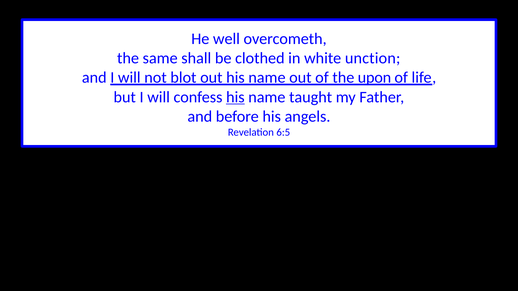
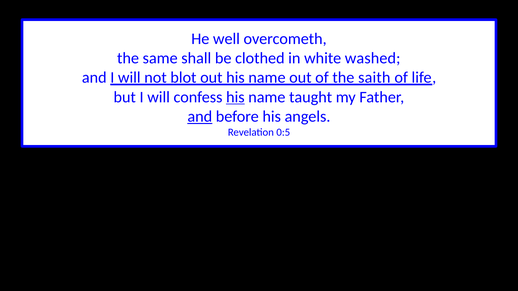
unction: unction -> washed
upon: upon -> saith
and at (200, 117) underline: none -> present
6:5: 6:5 -> 0:5
